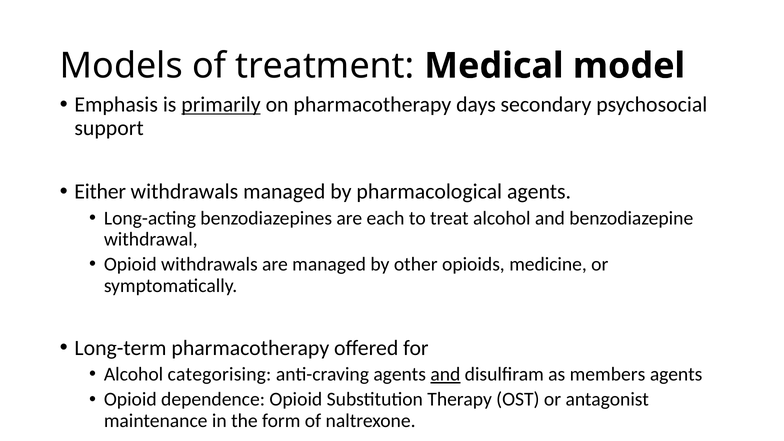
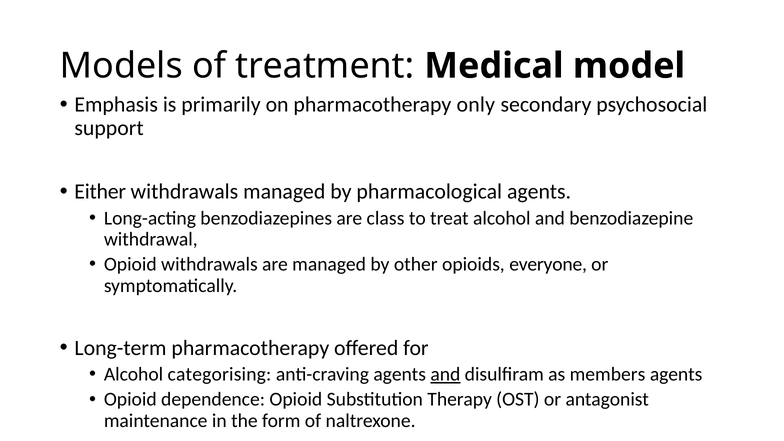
primarily underline: present -> none
days: days -> only
each: each -> class
medicine: medicine -> everyone
